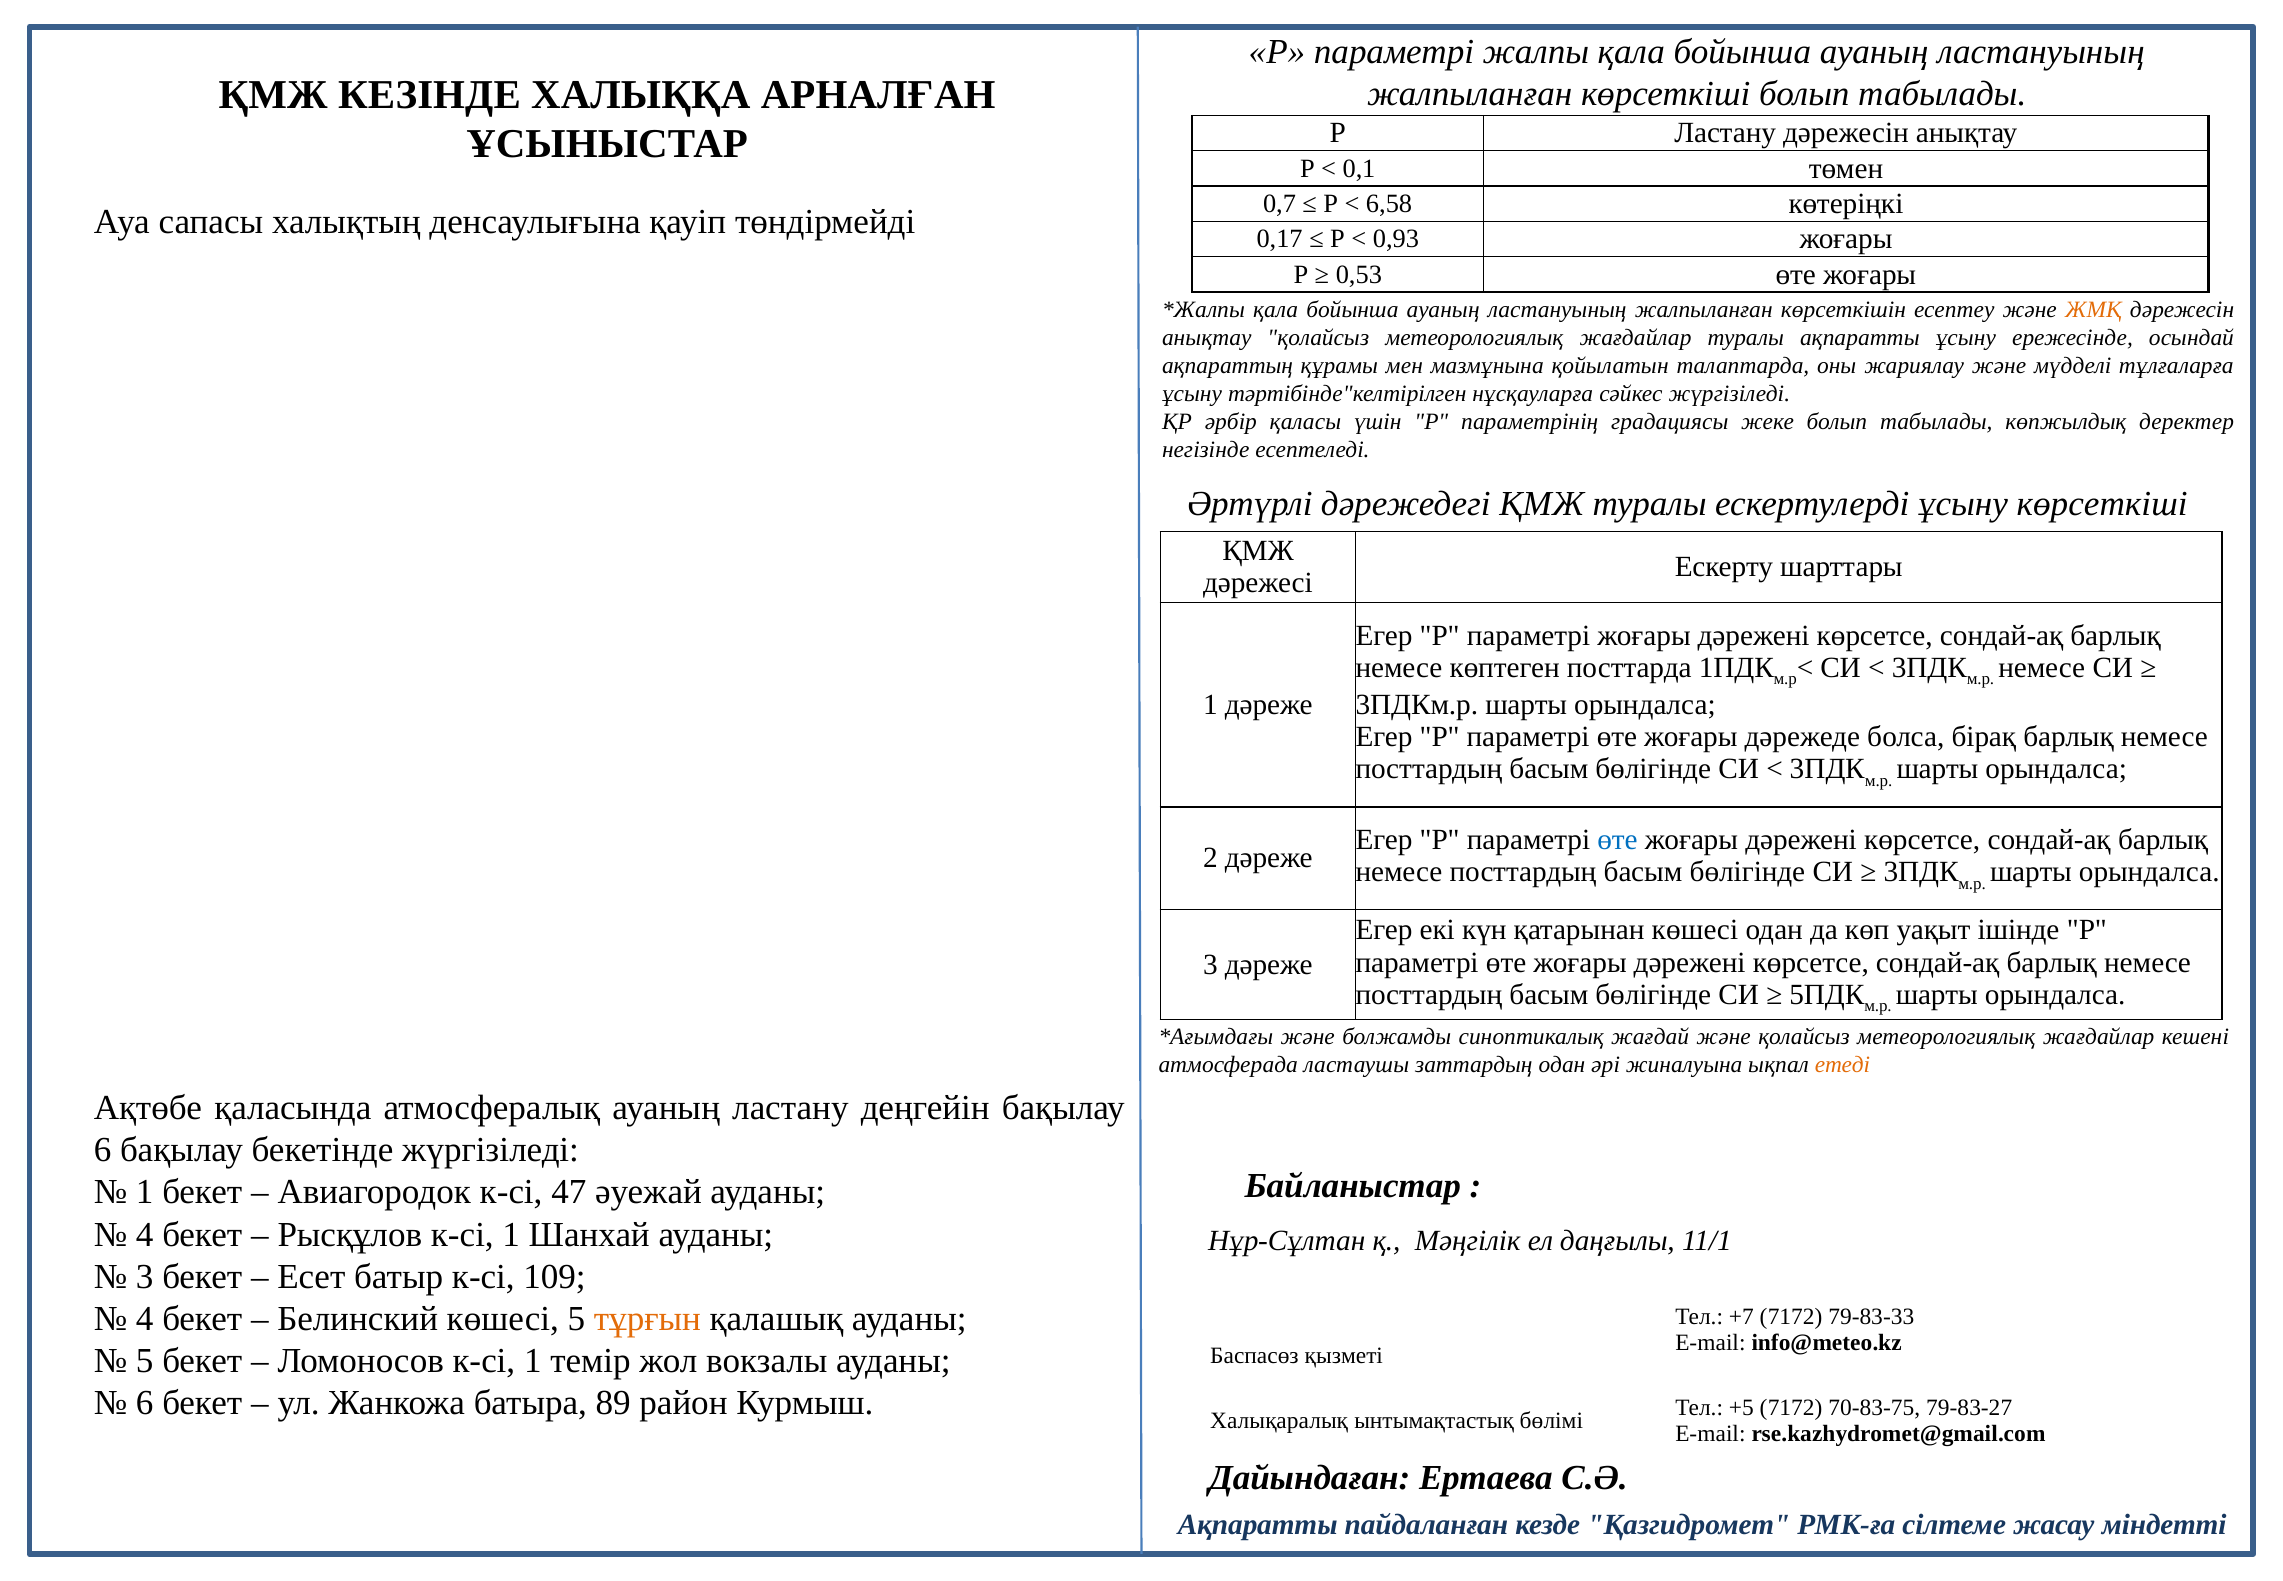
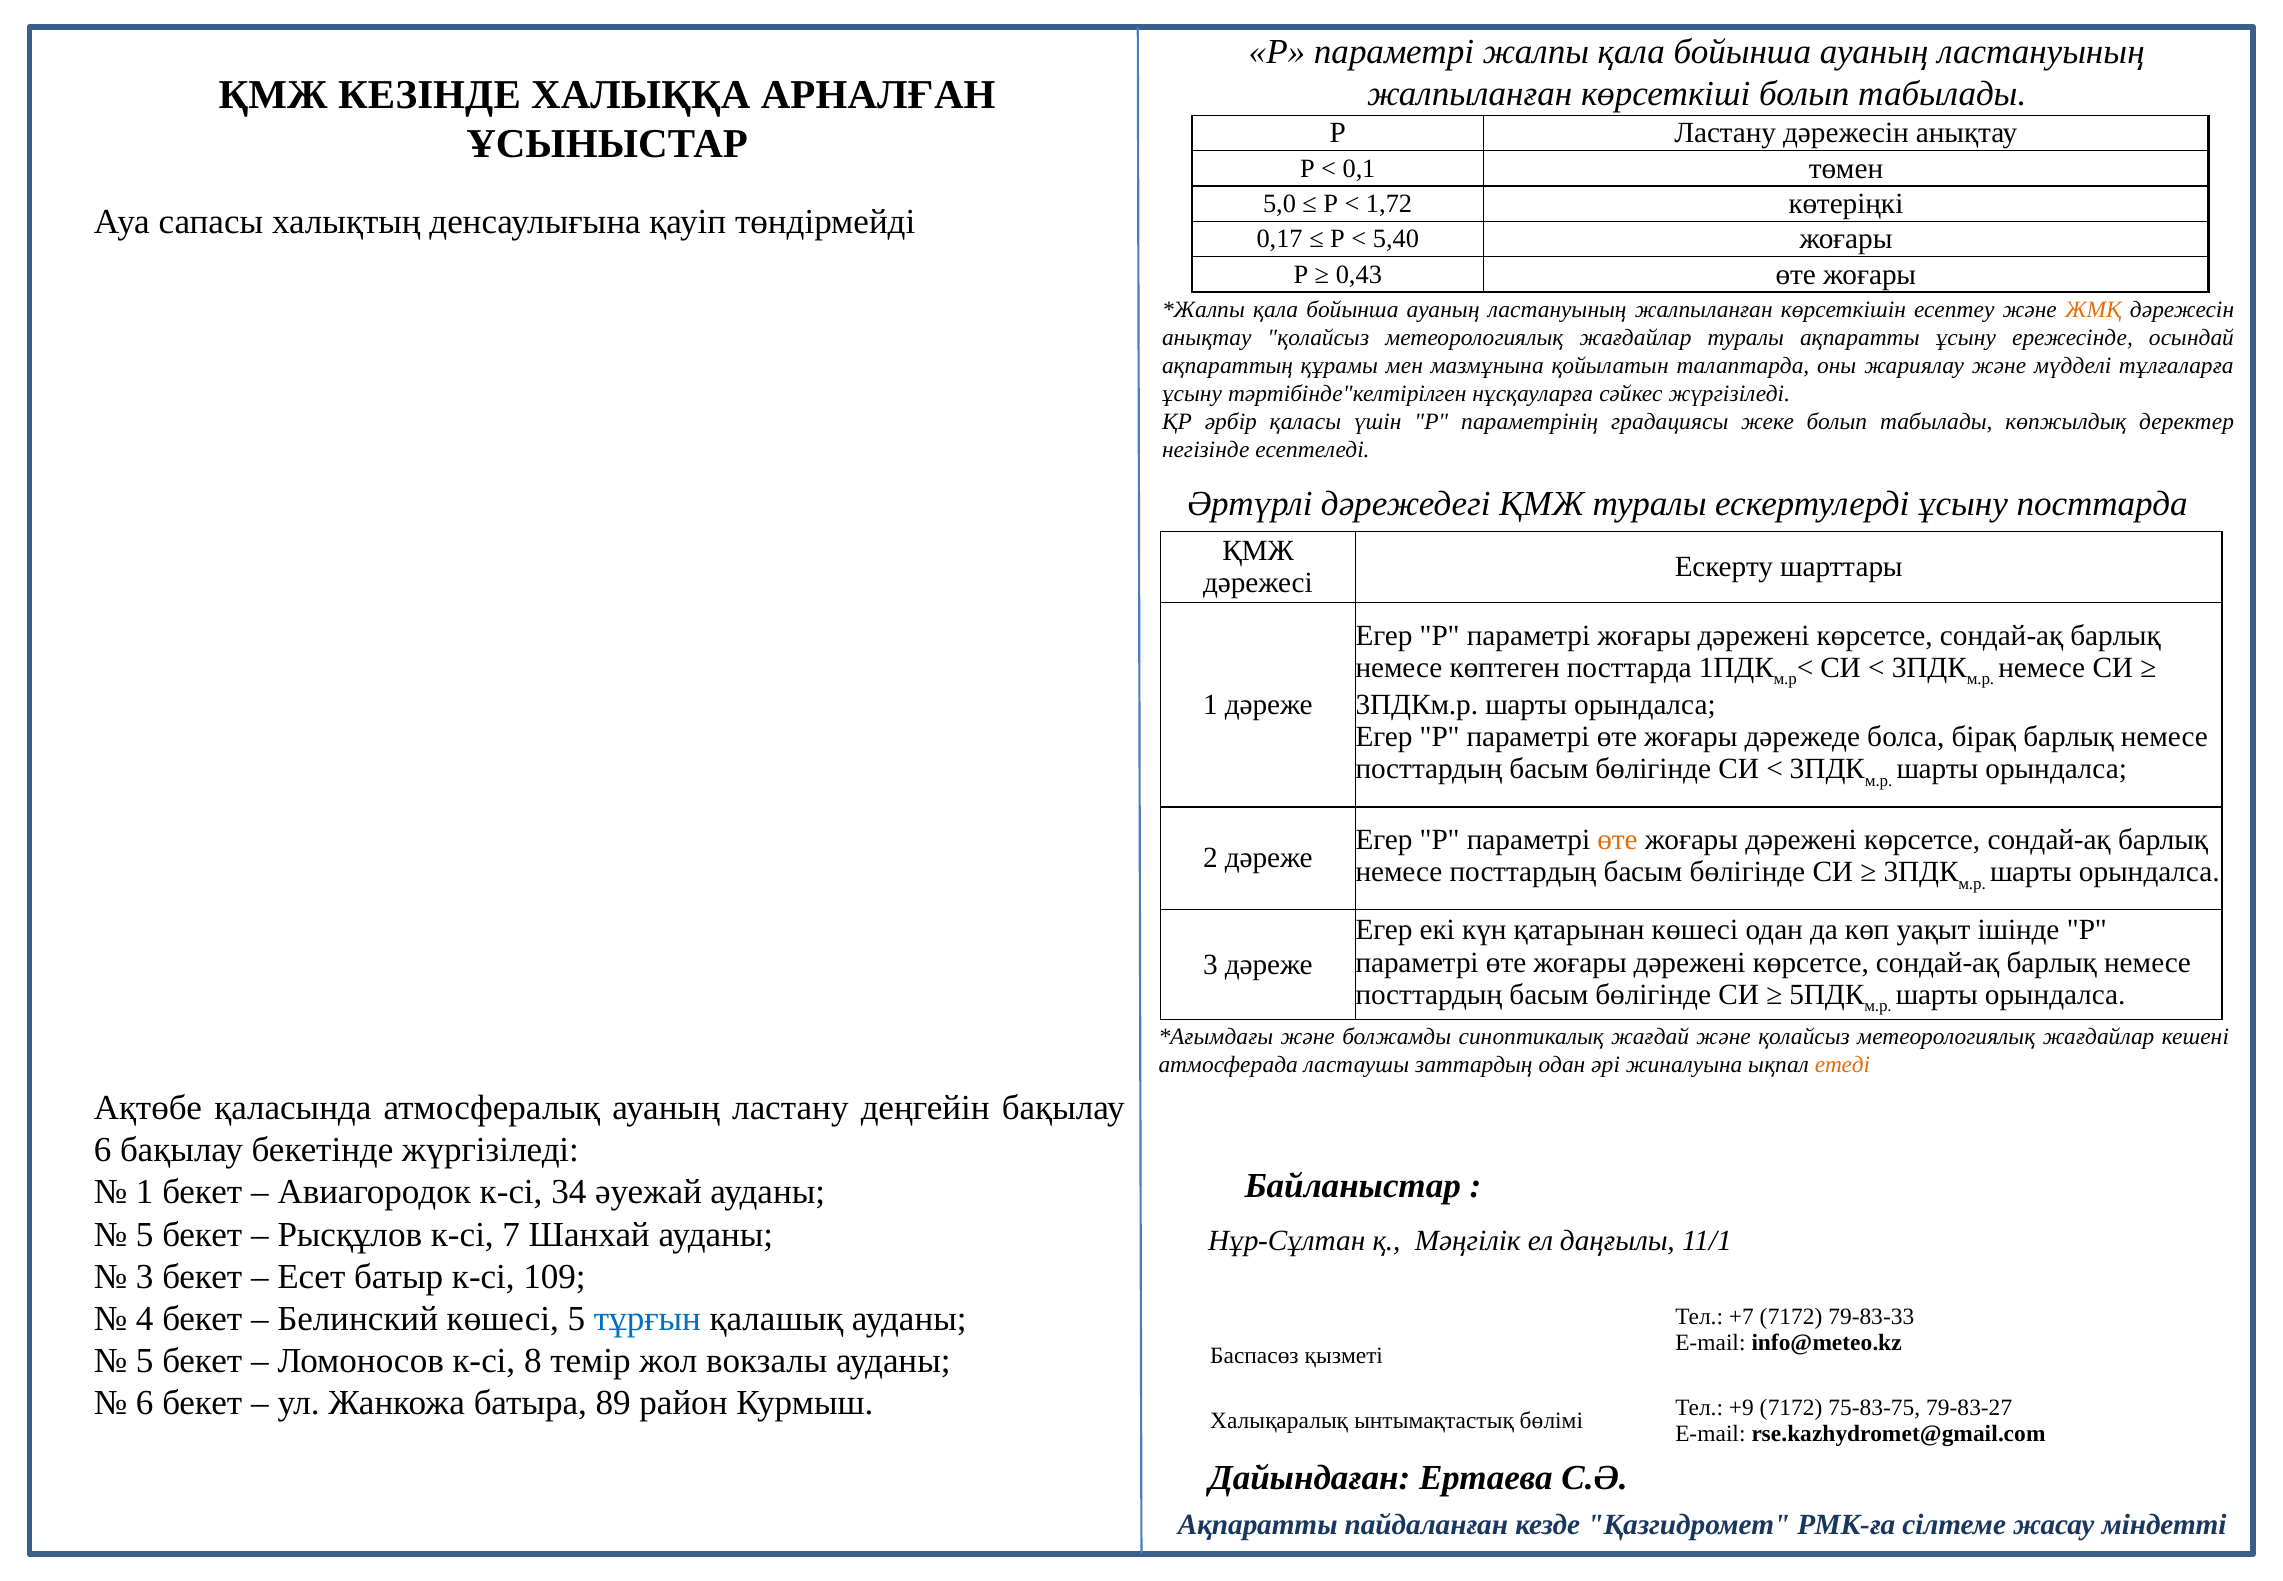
0,7: 0,7 -> 5,0
6,58: 6,58 -> 1,72
0,93: 0,93 -> 5,40
0,53: 0,53 -> 0,43
ұсыну көрсеткіші: көрсеткіші -> посттарда
өте at (1617, 840) colour: blue -> orange
47: 47 -> 34
4 at (145, 1234): 4 -> 5
Рысқұлов к-сі 1: 1 -> 7
тұрғын colour: orange -> blue
Ломоносов к-сі 1: 1 -> 8
+5: +5 -> +9
70-83-75: 70-83-75 -> 75-83-75
